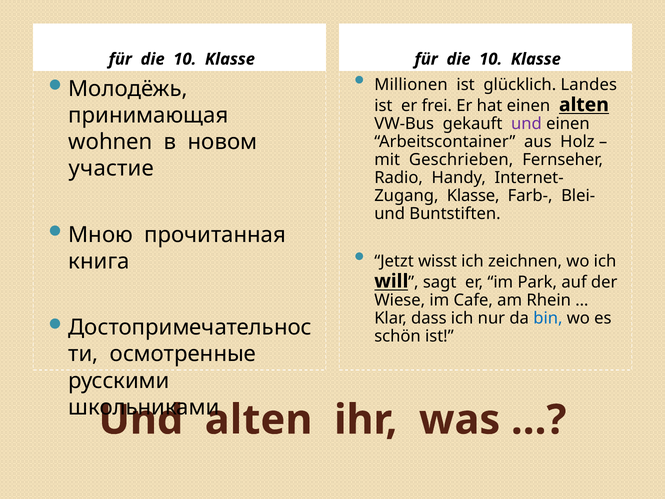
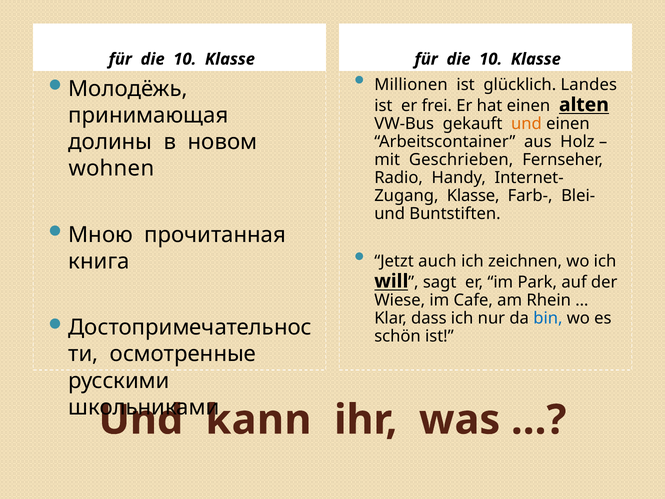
und at (526, 124) colour: purple -> orange
wohnen: wohnen -> долины
участие: участие -> wohnen
wisst: wisst -> auch
Und alten: alten -> kann
